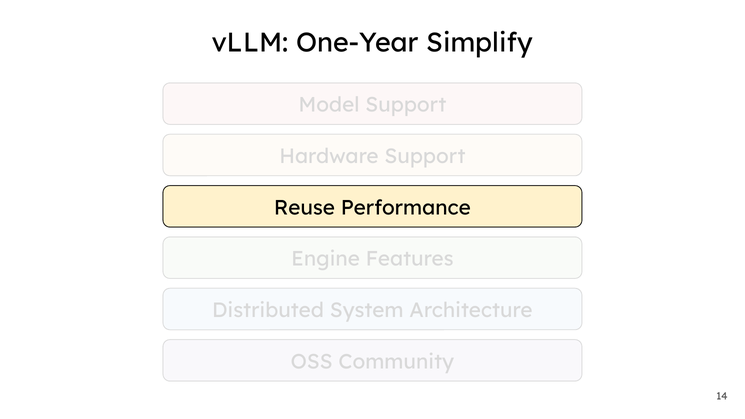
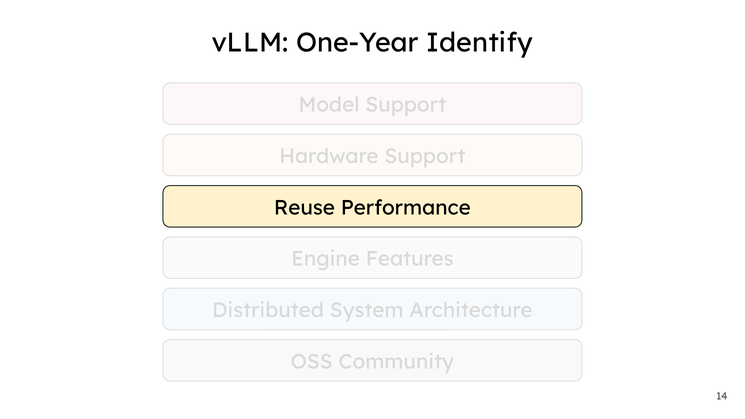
Simplify: Simplify -> Identify
